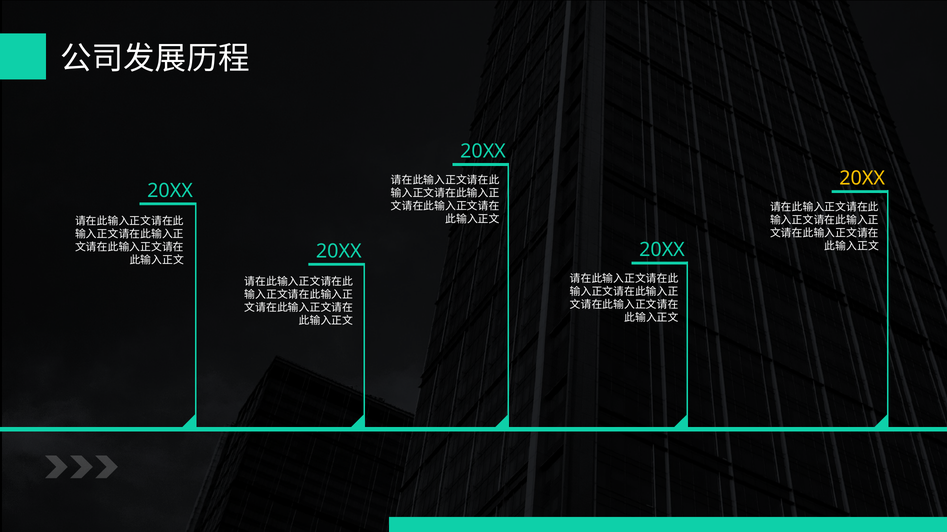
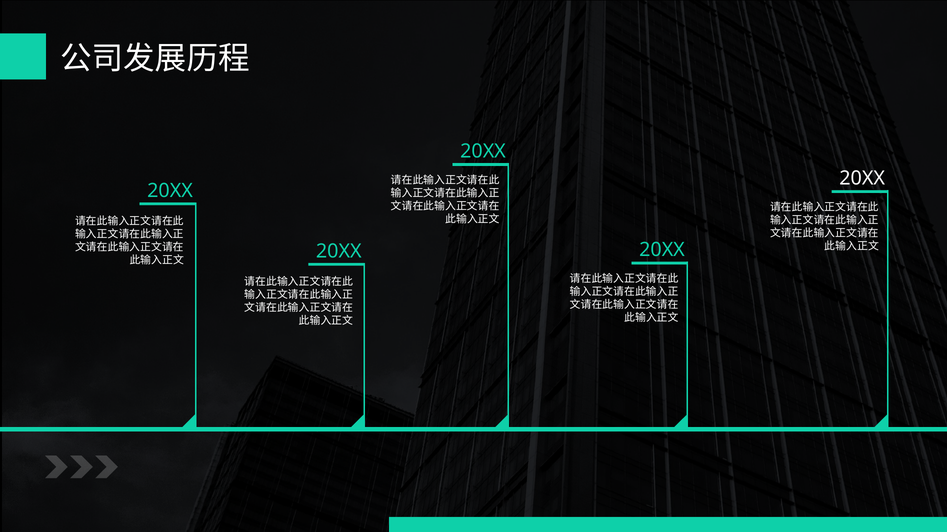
20XX at (862, 179) colour: yellow -> white
